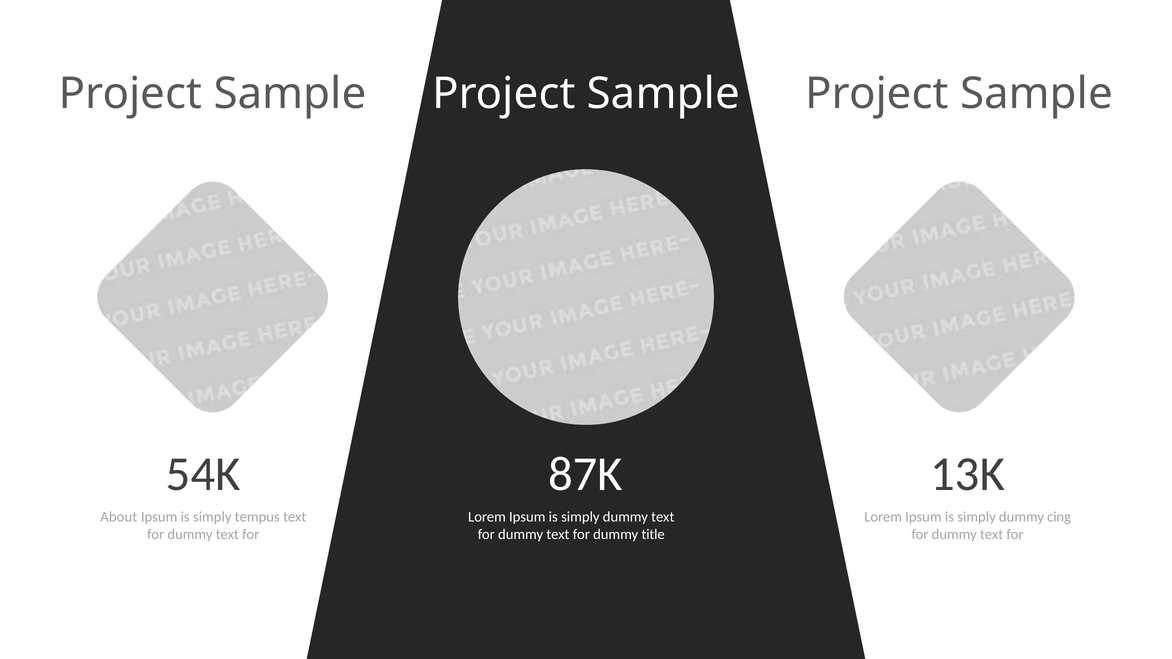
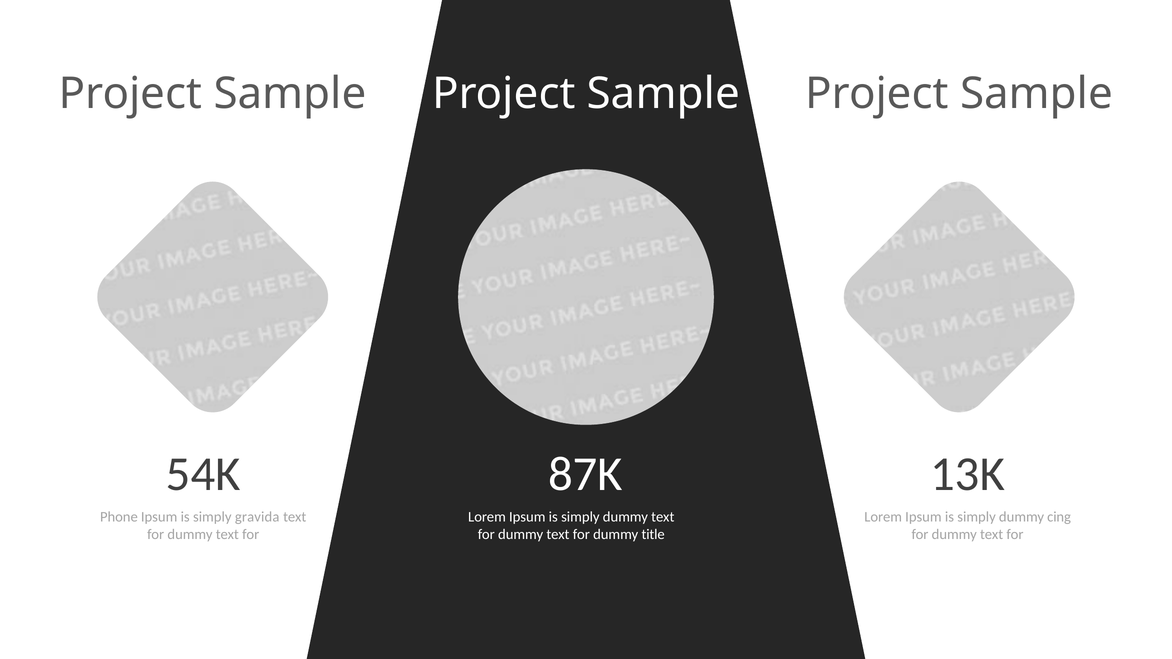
About: About -> Phone
tempus: tempus -> gravida
